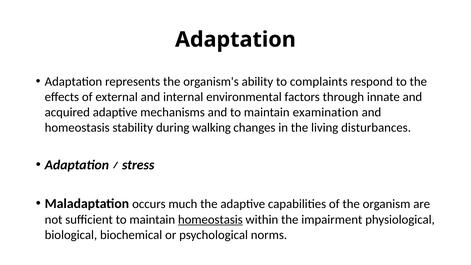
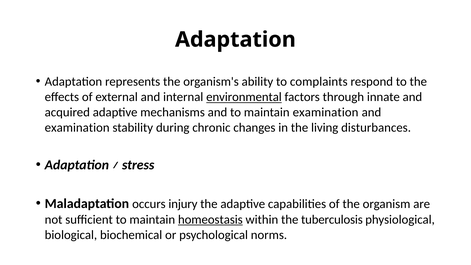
environmental underline: none -> present
homeostasis at (77, 128): homeostasis -> examination
walking: walking -> chronic
much: much -> injury
impairment: impairment -> tuberculosis
